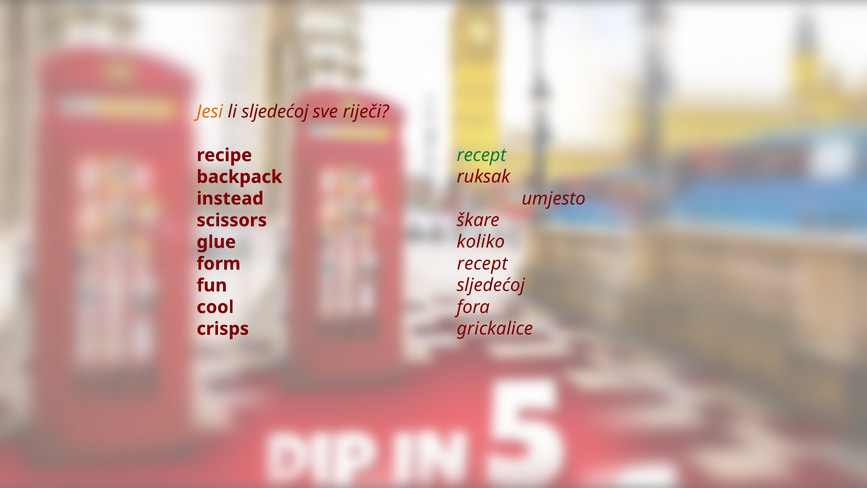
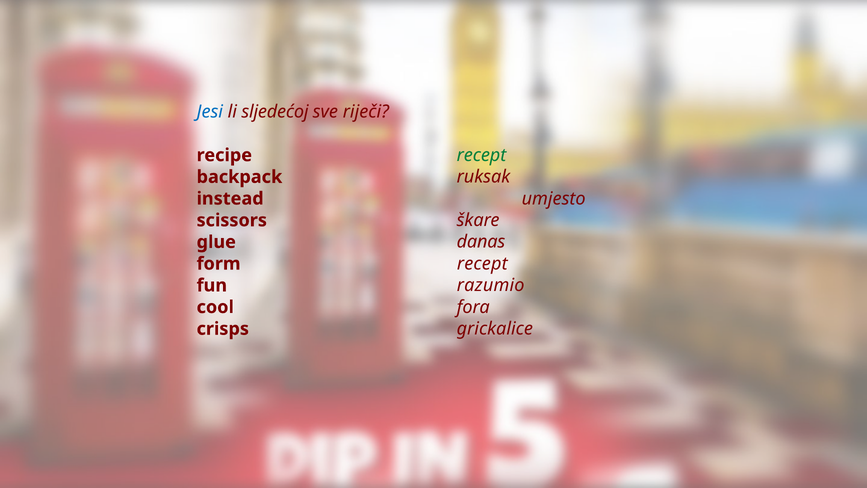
Jesi colour: orange -> blue
koliko: koliko -> danas
fun sljedećoj: sljedećoj -> razumio
